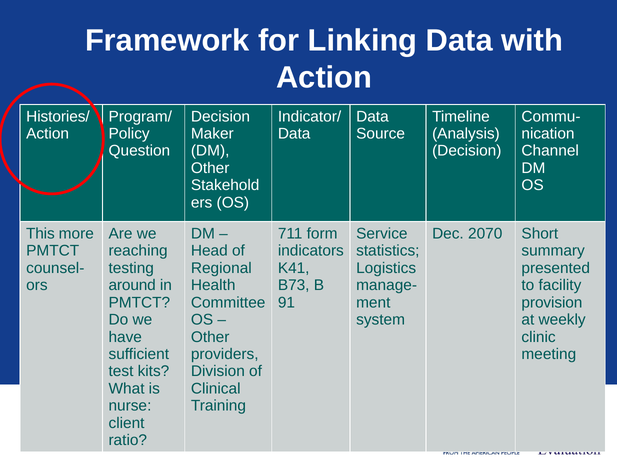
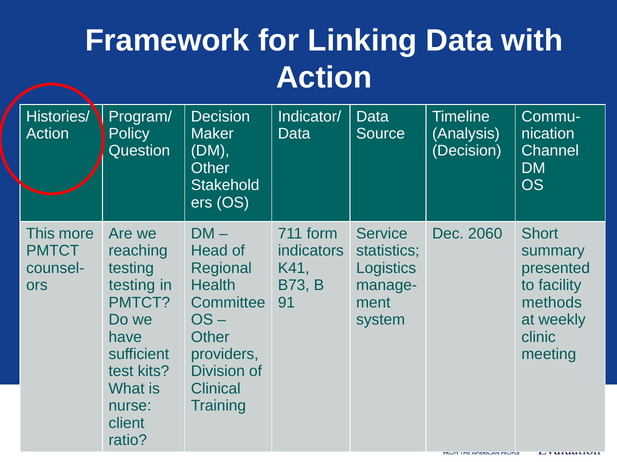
2070: 2070 -> 2060
around at (132, 286): around -> testing
provision: provision -> methods
